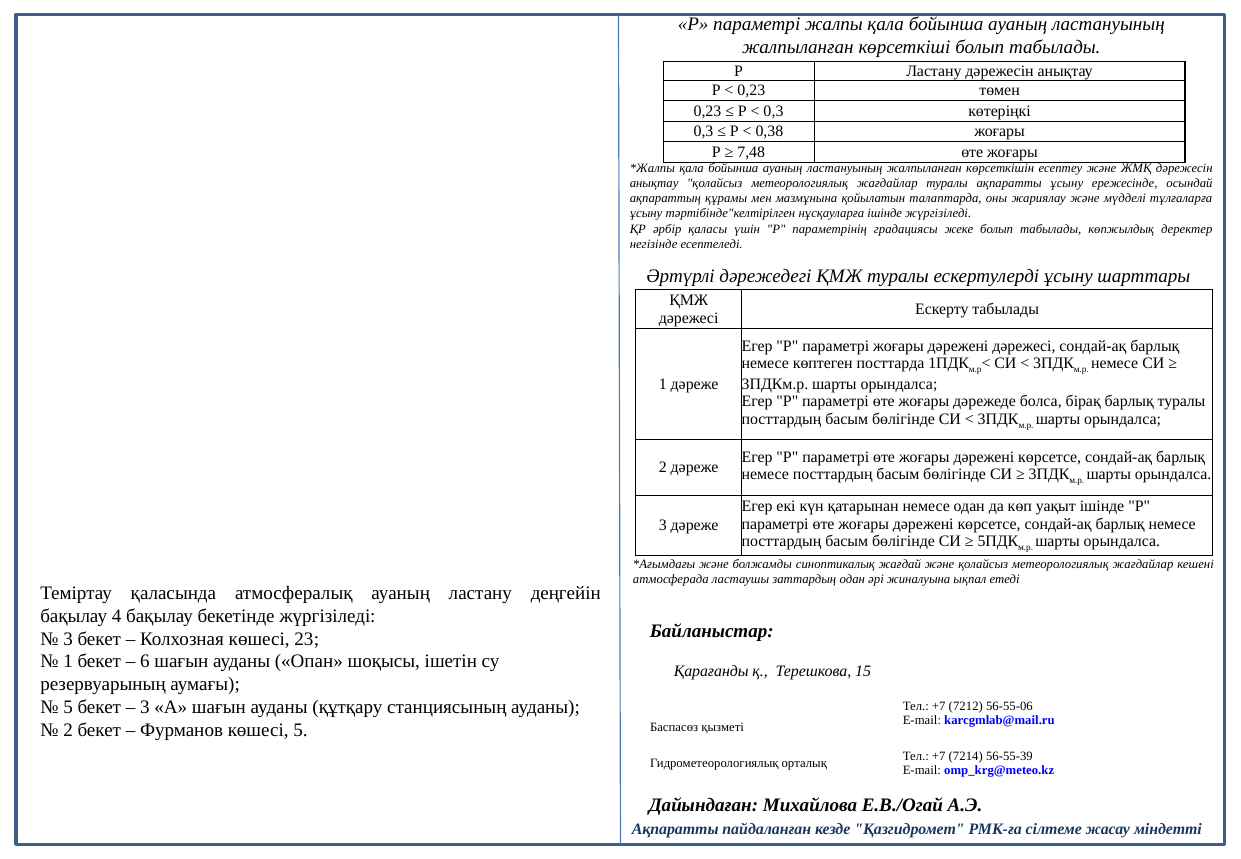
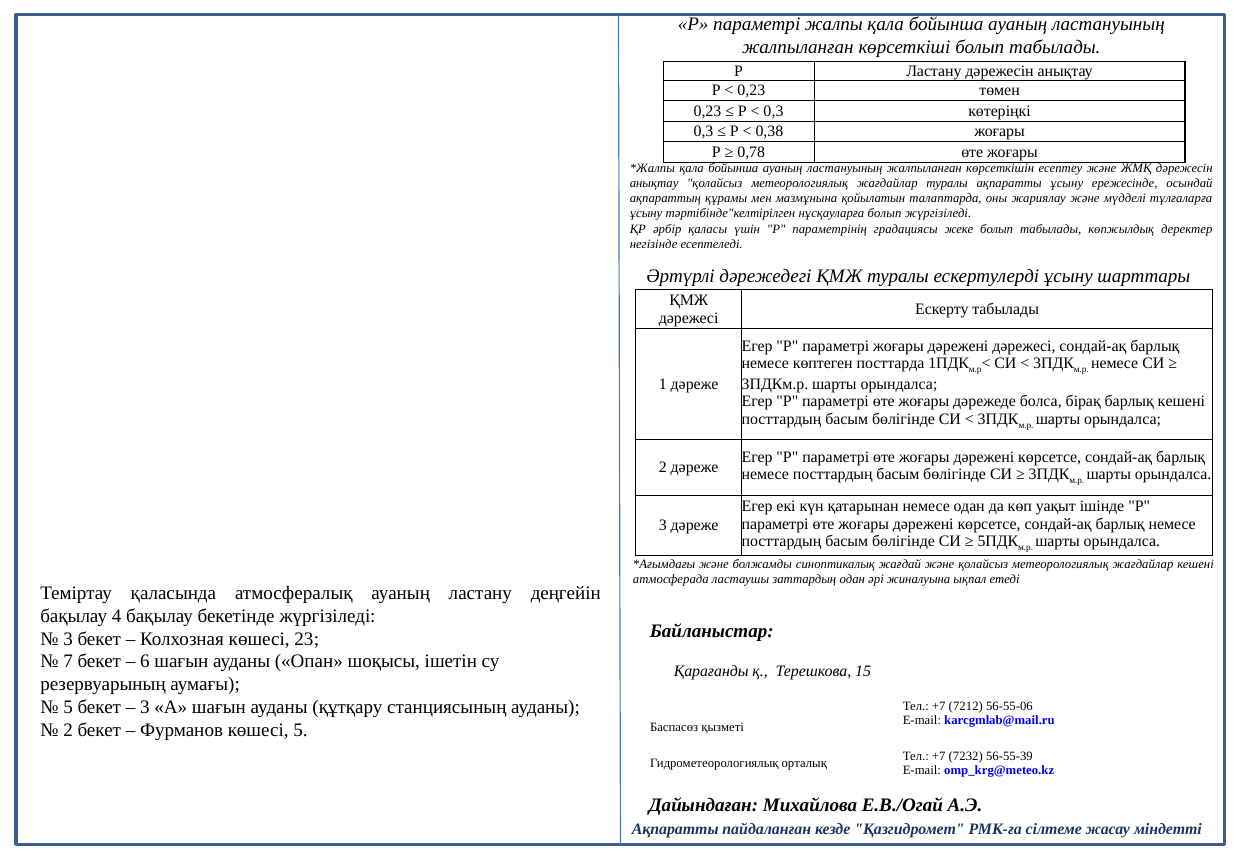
7,48: 7,48 -> 0,78
нұсқауларға ішінде: ішінде -> болып
барлық туралы: туралы -> кешені
1 at (68, 662): 1 -> 7
7214: 7214 -> 7232
